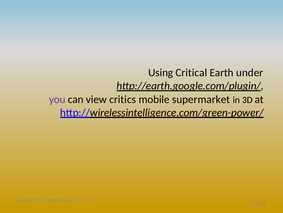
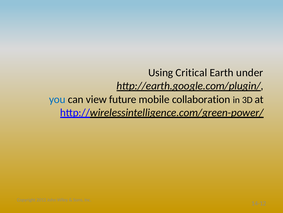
you colour: purple -> blue
critics: critics -> future
supermarket: supermarket -> collaboration
